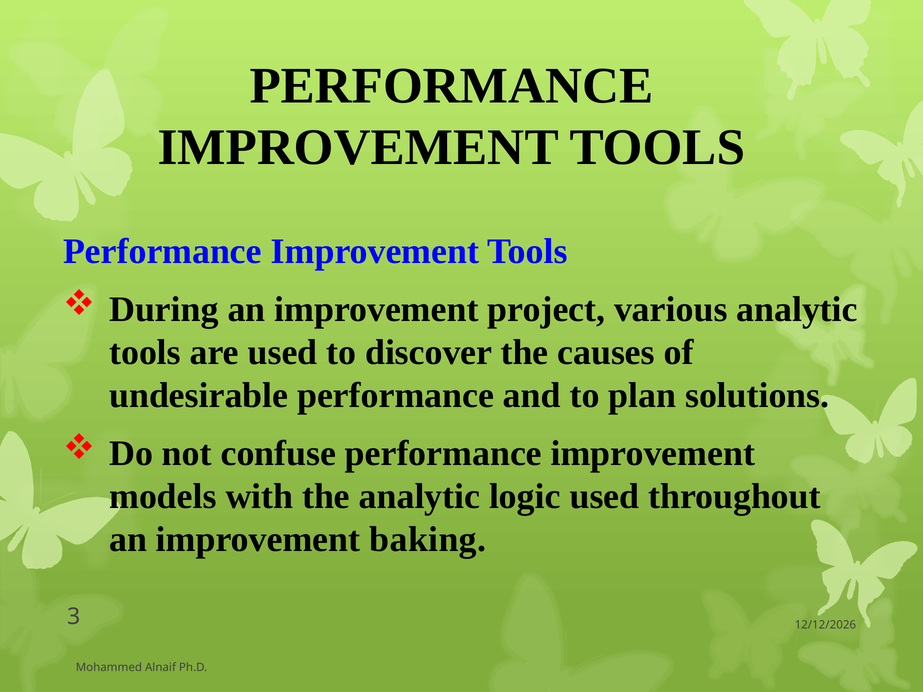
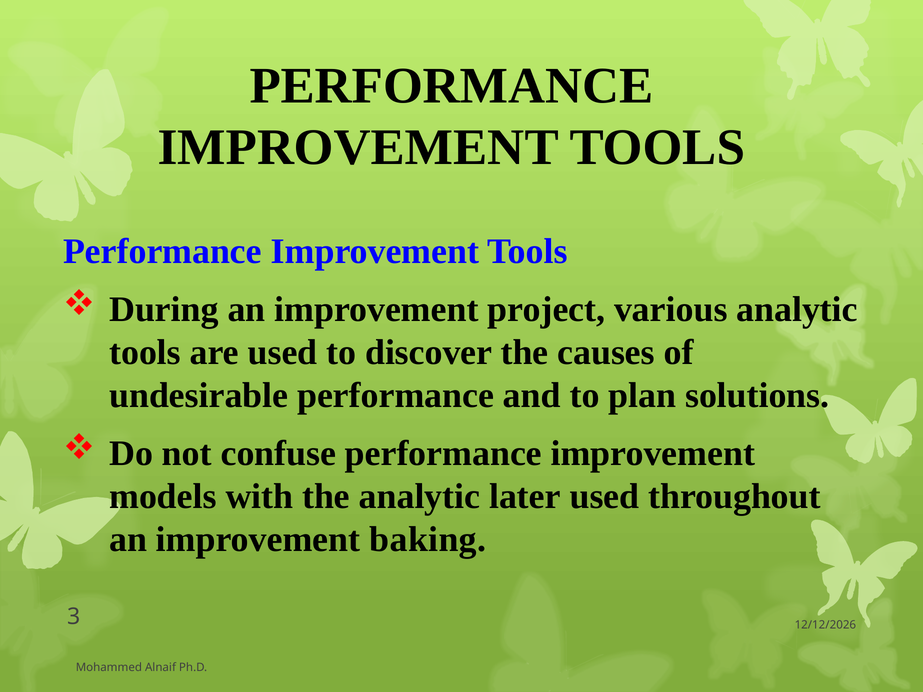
logic: logic -> later
